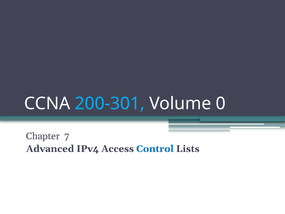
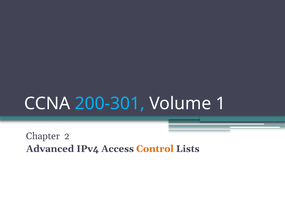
0: 0 -> 1
7: 7 -> 2
Control colour: blue -> orange
